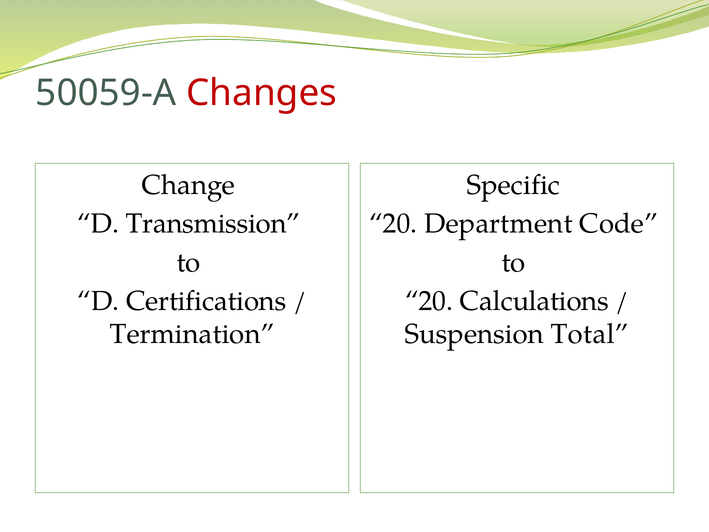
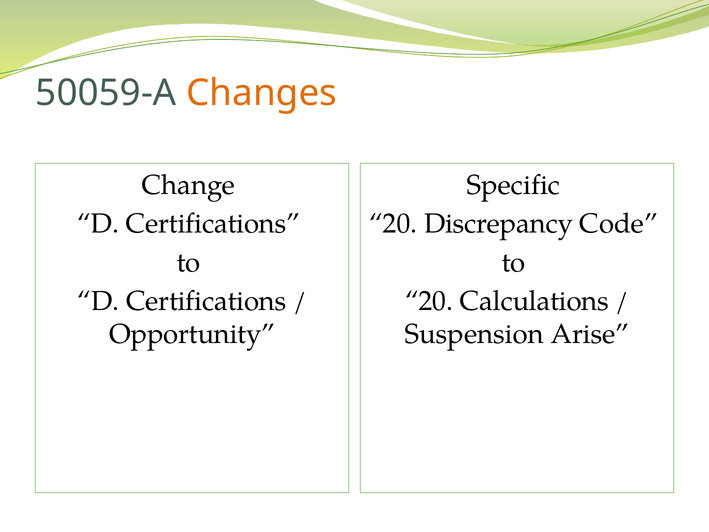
Changes colour: red -> orange
Transmission at (213, 224): Transmission -> Certifications
Department: Department -> Discrepancy
Termination: Termination -> Opportunity
Total: Total -> Arise
